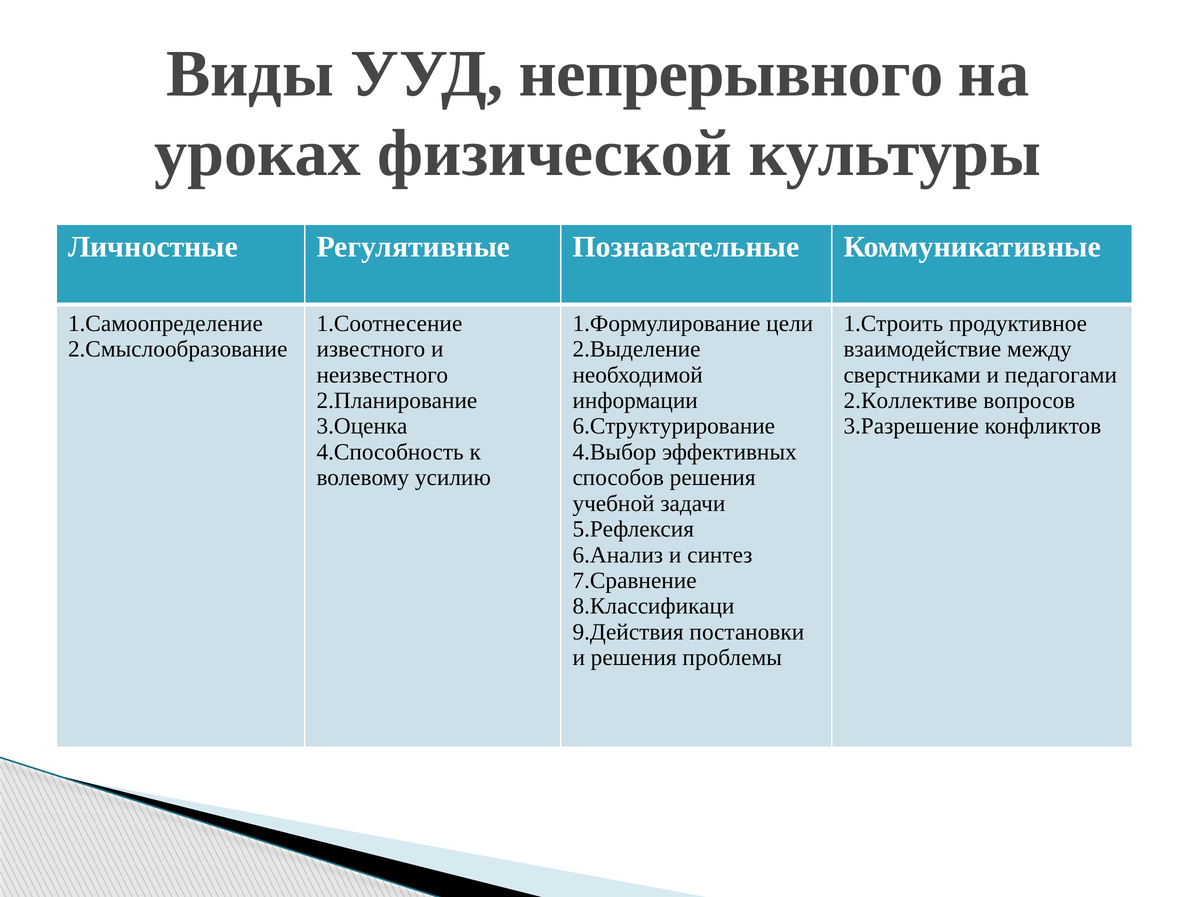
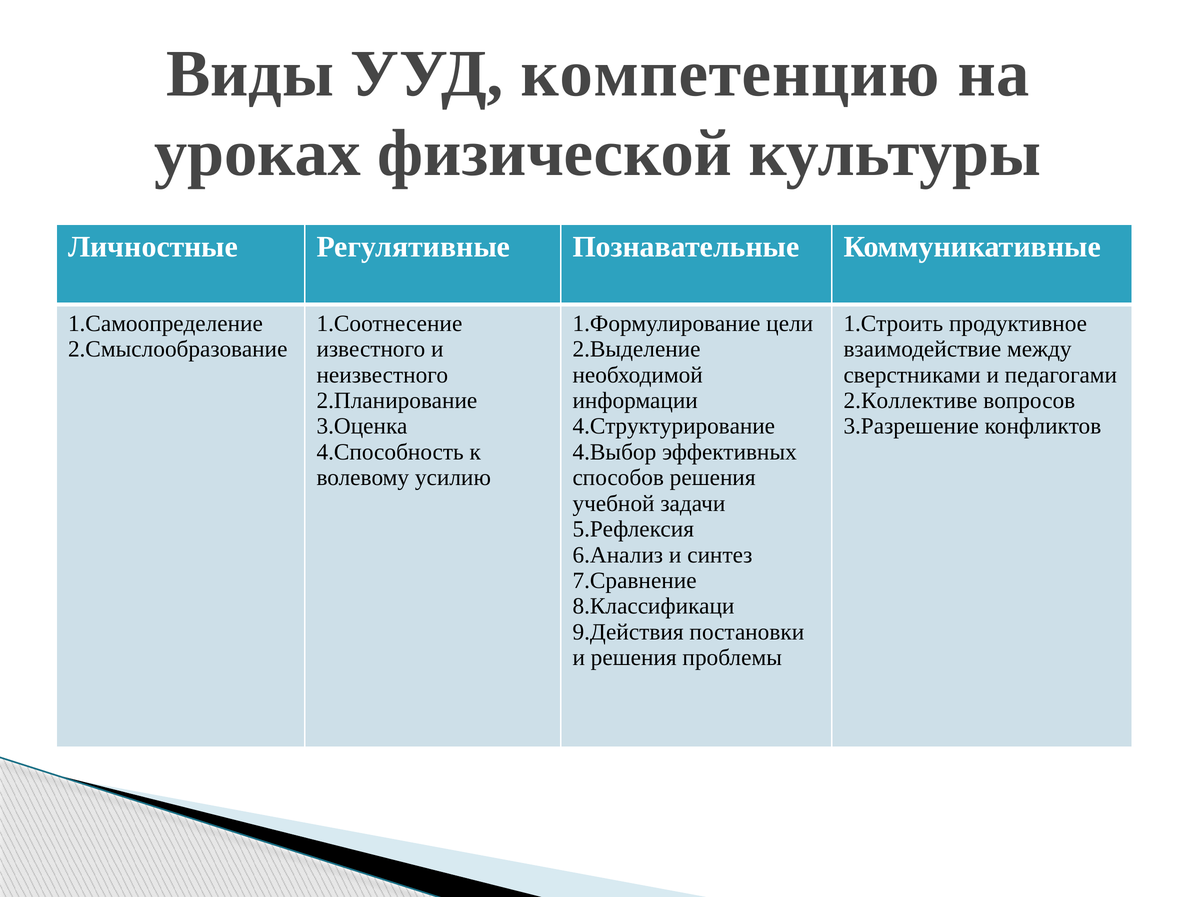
непрерывного: непрерывного -> компетенцию
6.Структурирование: 6.Структурирование -> 4.Структурирование
